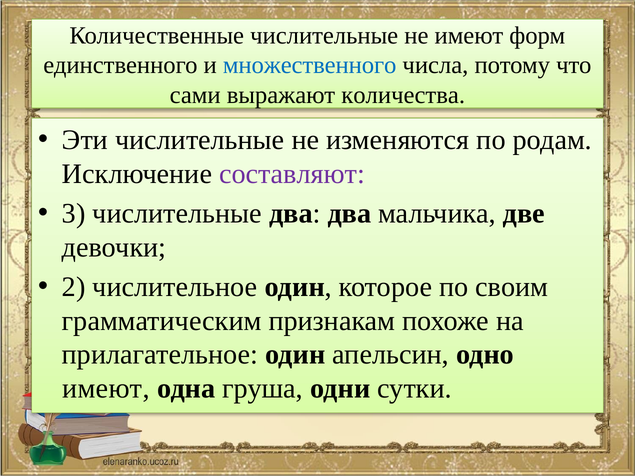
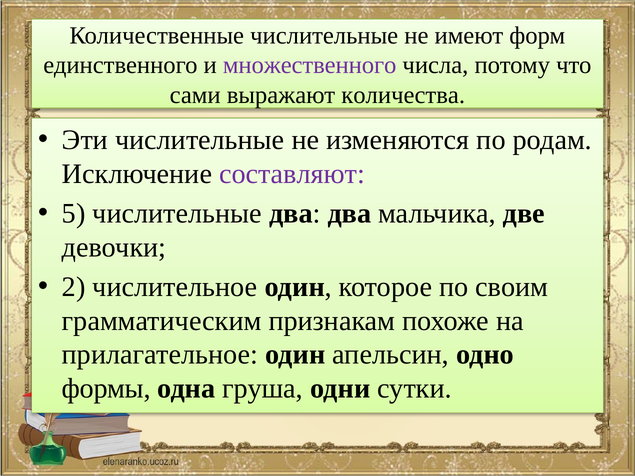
множественного colour: blue -> purple
3: 3 -> 5
имеют at (106, 389): имеют -> формы
